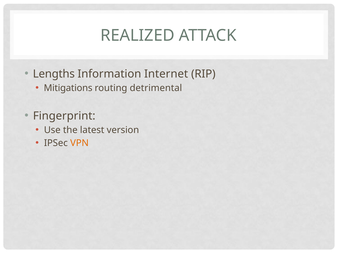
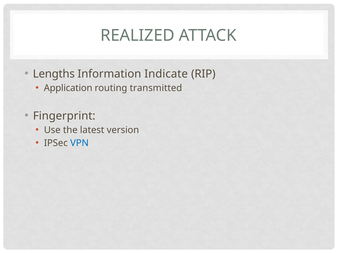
Internet: Internet -> Indicate
Mitigations: Mitigations -> Application
detrimental: detrimental -> transmitted
VPN colour: orange -> blue
